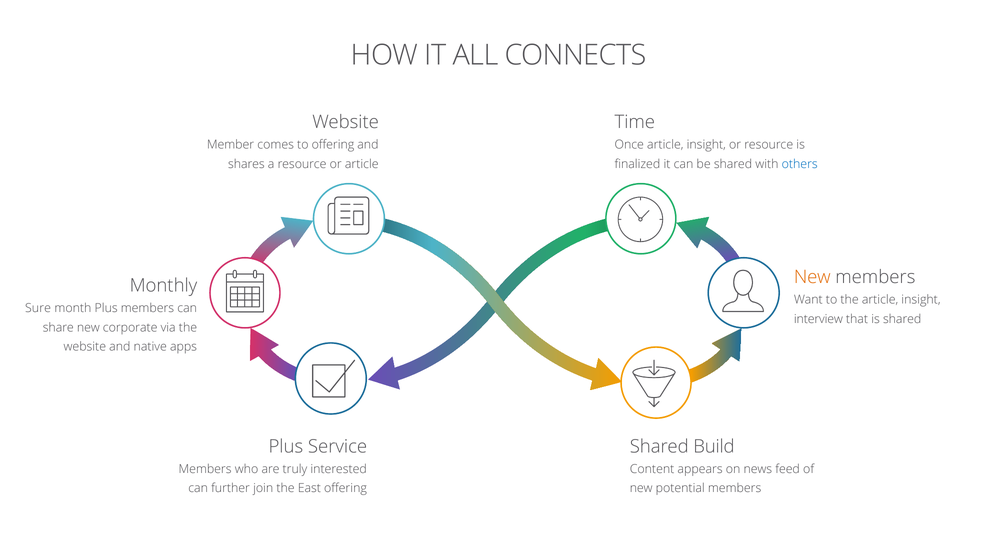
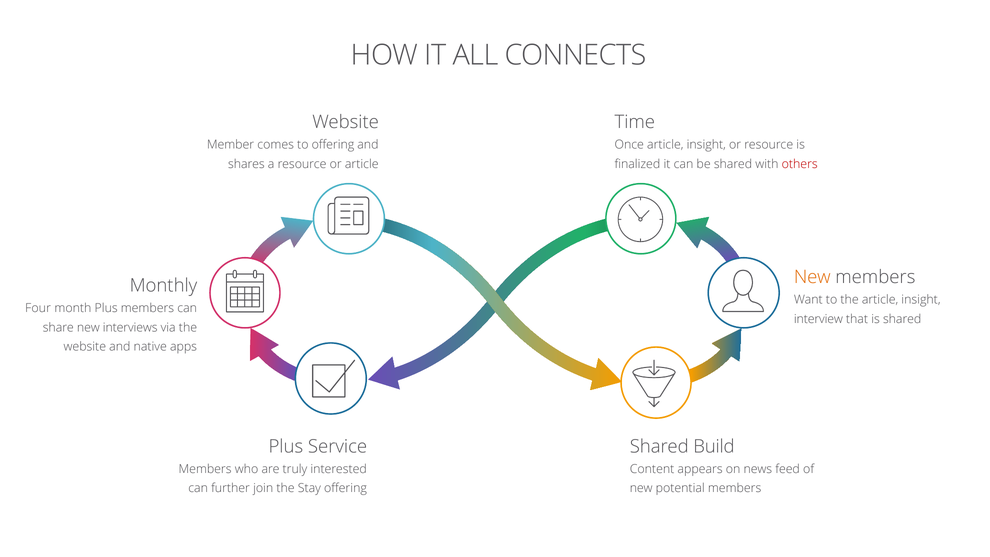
others colour: blue -> red
Sure: Sure -> Four
corporate: corporate -> interviews
East: East -> Stay
